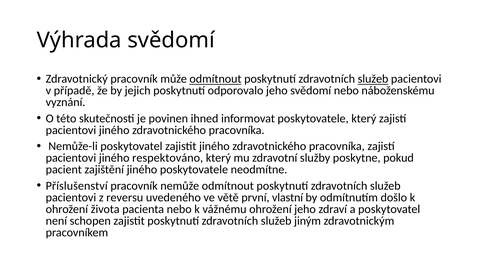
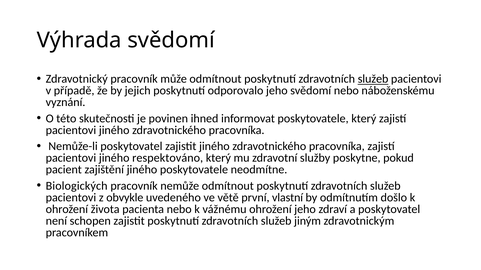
odmítnout at (215, 79) underline: present -> none
Příslušenství: Příslušenství -> Biologických
reversu: reversu -> obvykle
